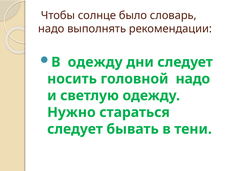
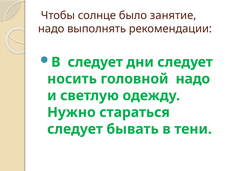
словарь: словарь -> занятие
В одежду: одежду -> следует
